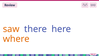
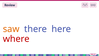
where colour: orange -> red
